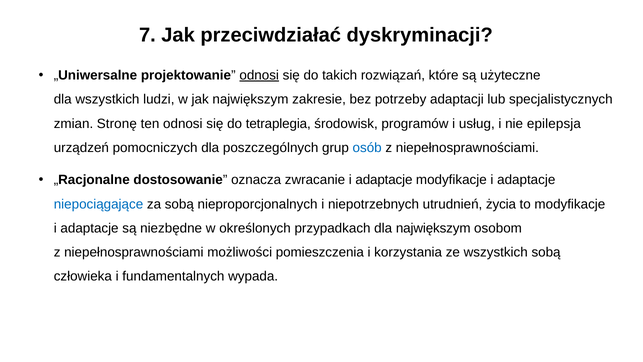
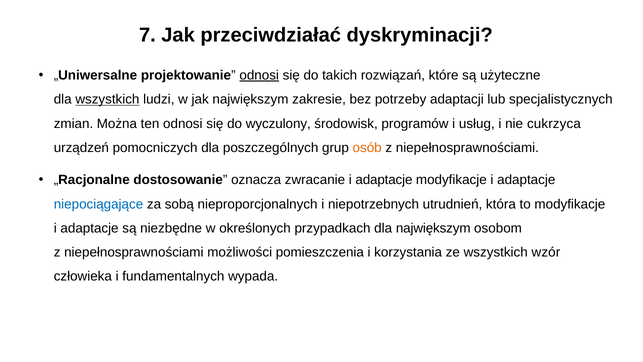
wszystkich at (107, 99) underline: none -> present
Stronę: Stronę -> Można
tetraplegia: tetraplegia -> wyczulony
epilepsja: epilepsja -> cukrzyca
osób colour: blue -> orange
życia: życia -> która
wszystkich sobą: sobą -> wzór
